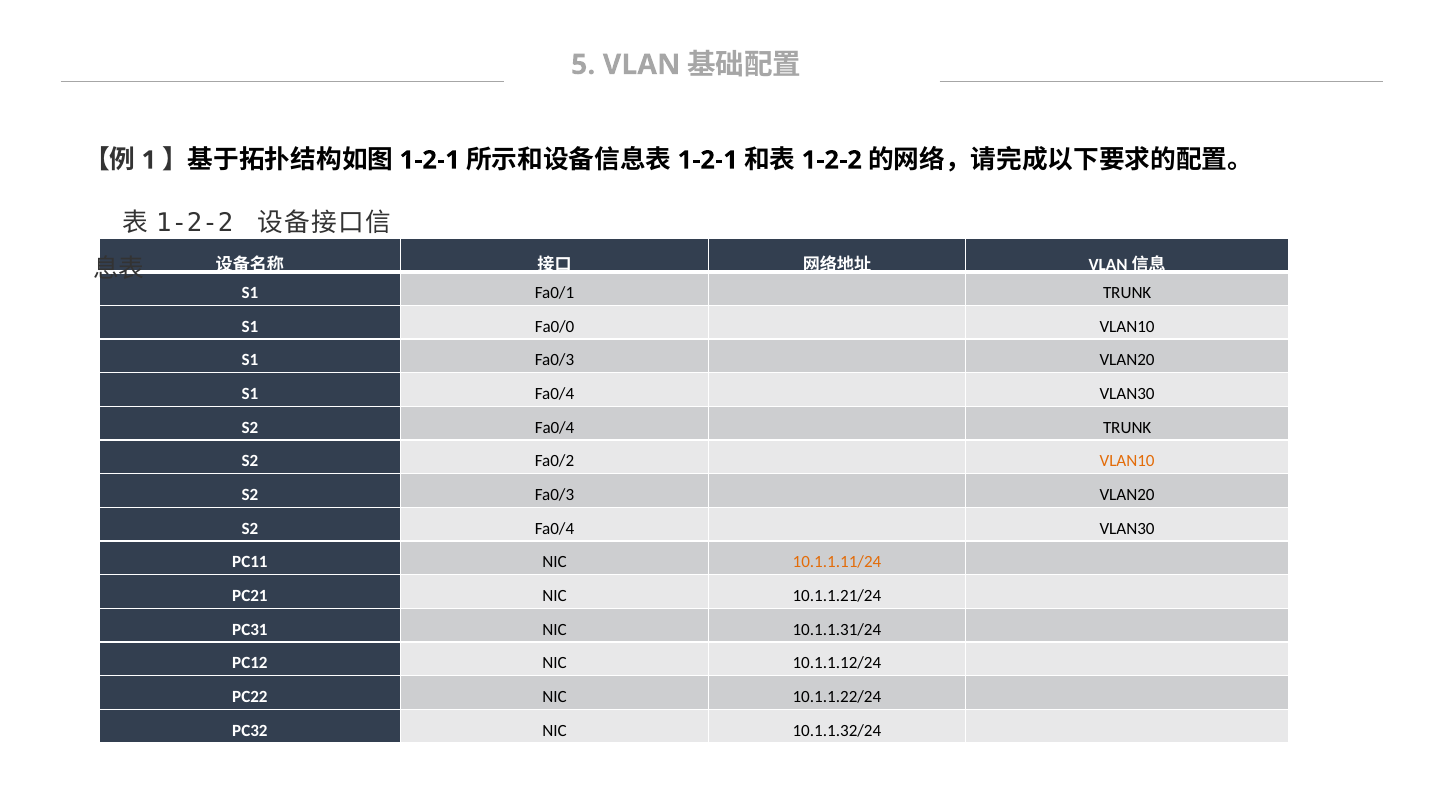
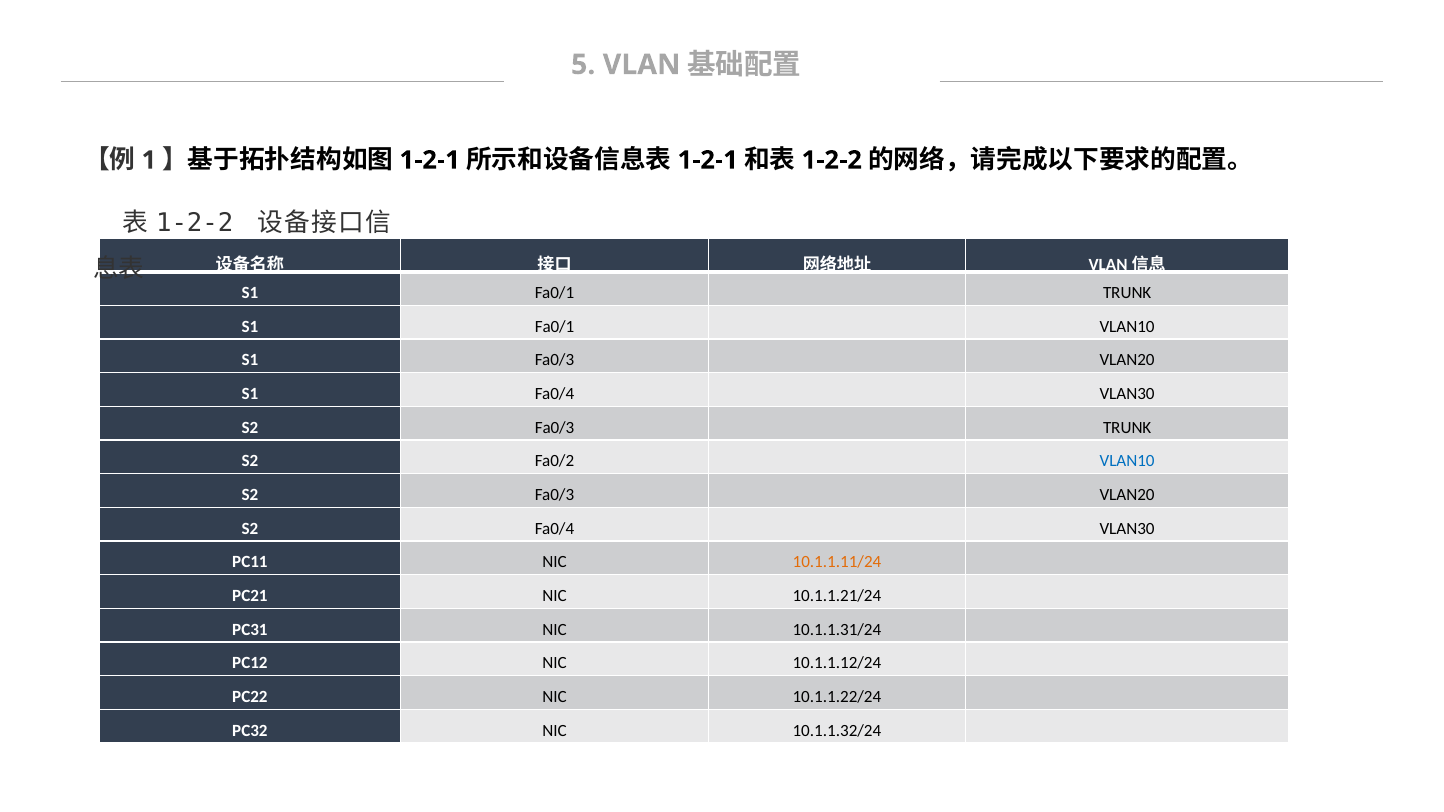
Fa0/0 at (555, 326): Fa0/0 -> Fa0/1
Fa0/4 at (555, 427): Fa0/4 -> Fa0/3
VLAN10 at (1127, 461) colour: orange -> blue
